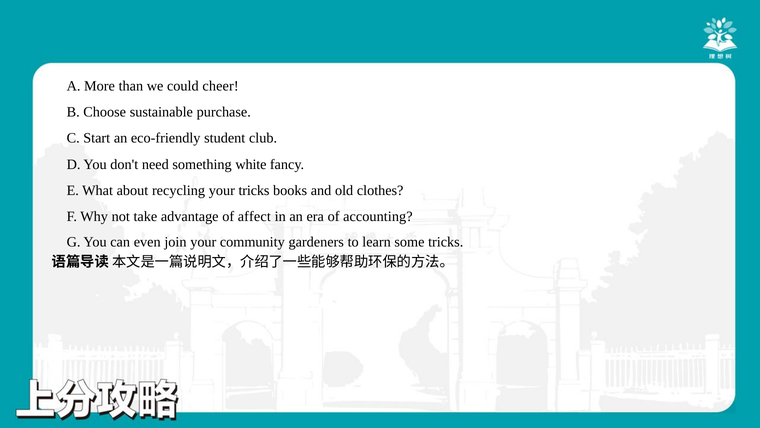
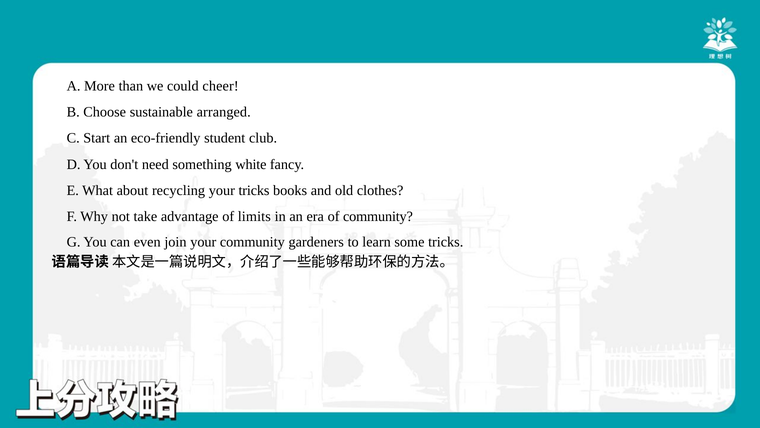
purchase: purchase -> arranged
affect: affect -> limits
of accounting: accounting -> community
